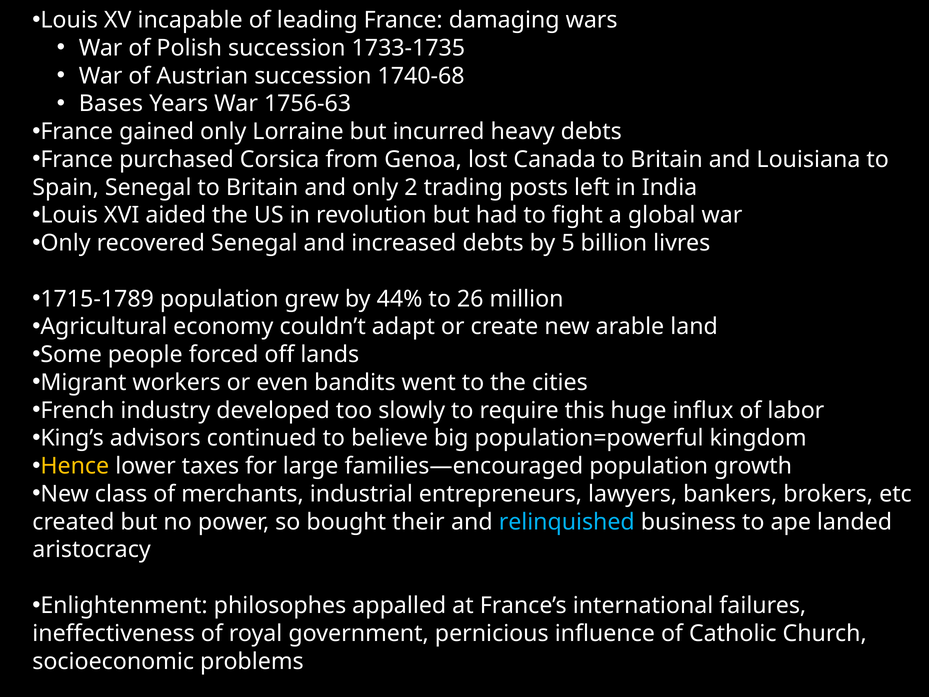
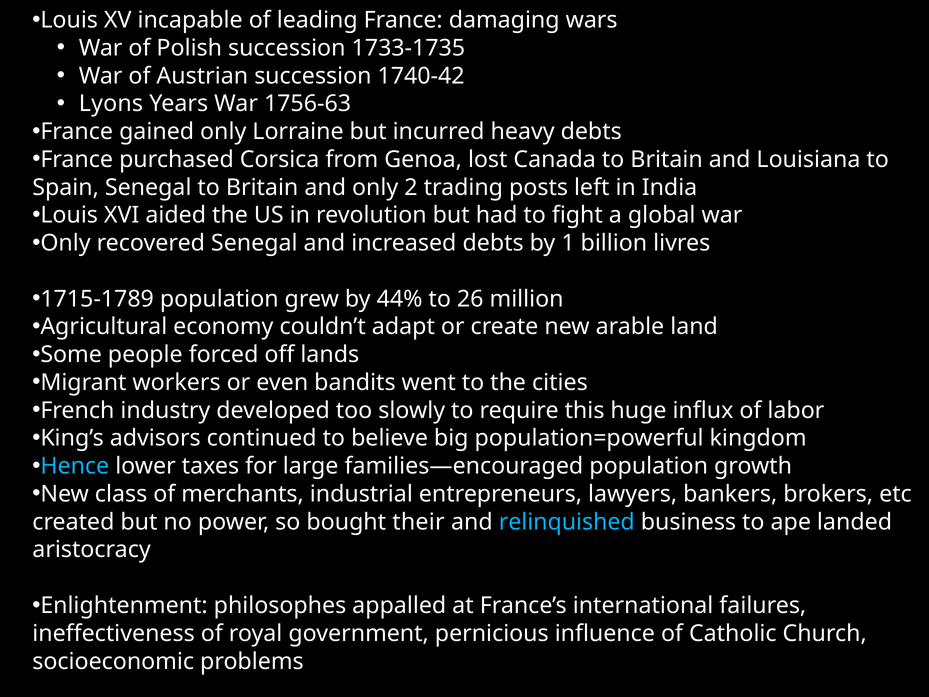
1740-68: 1740-68 -> 1740-42
Bases: Bases -> Lyons
5: 5 -> 1
Hence colour: yellow -> light blue
